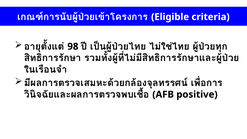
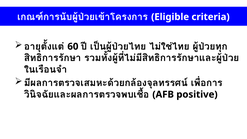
98: 98 -> 60
